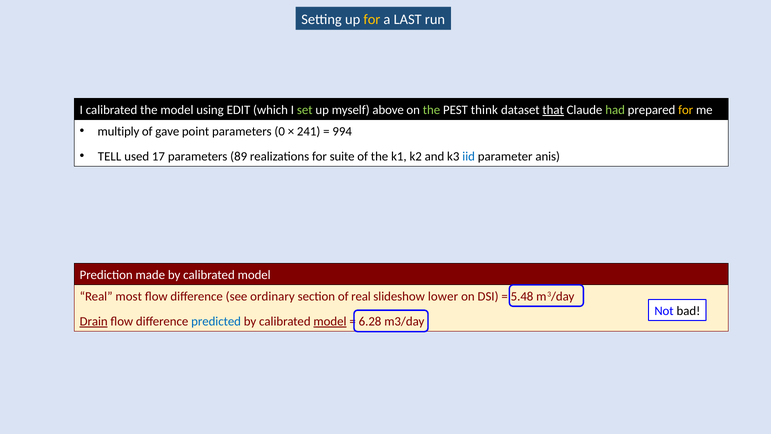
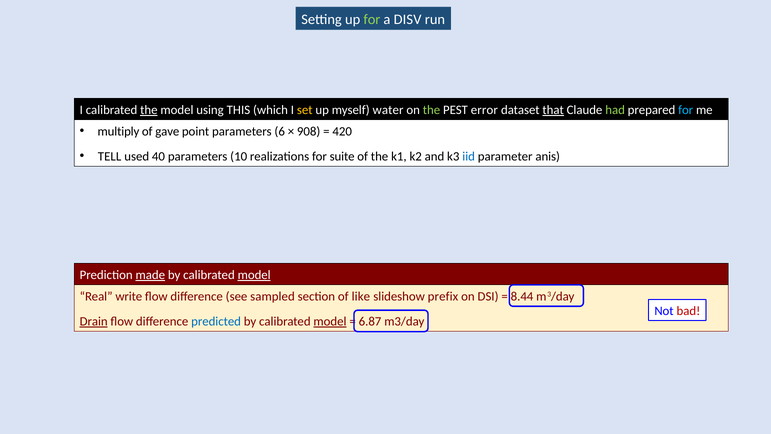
for at (372, 19) colour: yellow -> light green
LAST: LAST -> DISV
the at (149, 110) underline: none -> present
EDIT: EDIT -> THIS
set colour: light green -> yellow
above: above -> water
think: think -> error
for at (686, 110) colour: yellow -> light blue
0: 0 -> 6
241: 241 -> 908
994: 994 -> 420
17: 17 -> 40
89: 89 -> 10
made underline: none -> present
model at (254, 275) underline: none -> present
most: most -> write
ordinary: ordinary -> sampled
of real: real -> like
lower: lower -> prefix
5.48: 5.48 -> 8.44
bad colour: black -> red
6.28: 6.28 -> 6.87
